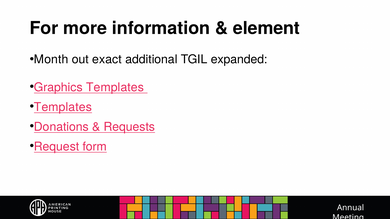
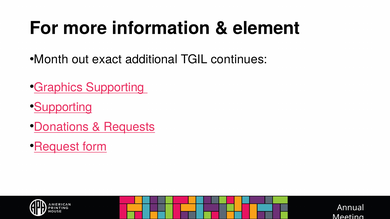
expanded: expanded -> continues
Graphics Templates: Templates -> Supporting
Templates at (63, 107): Templates -> Supporting
